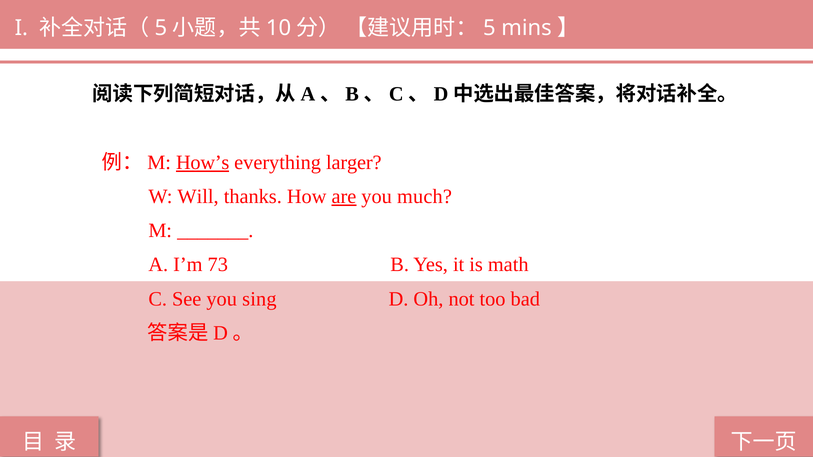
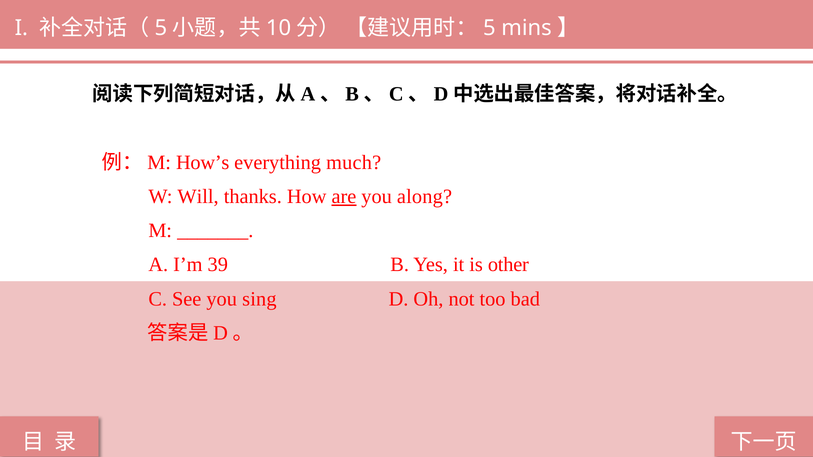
How’s underline: present -> none
larger: larger -> much
much: much -> along
73: 73 -> 39
math: math -> other
